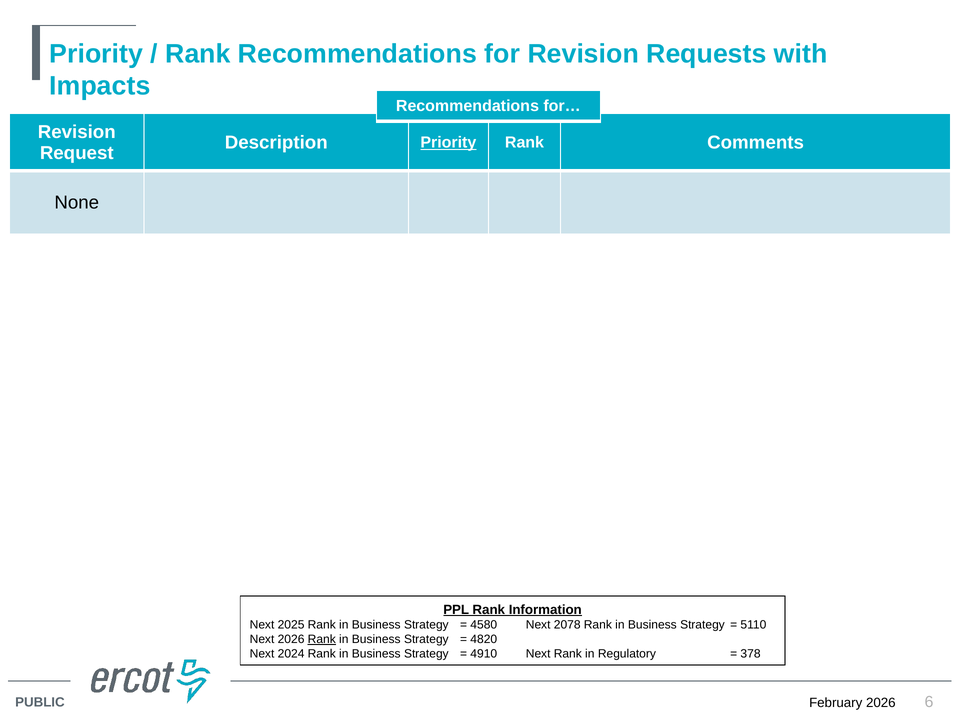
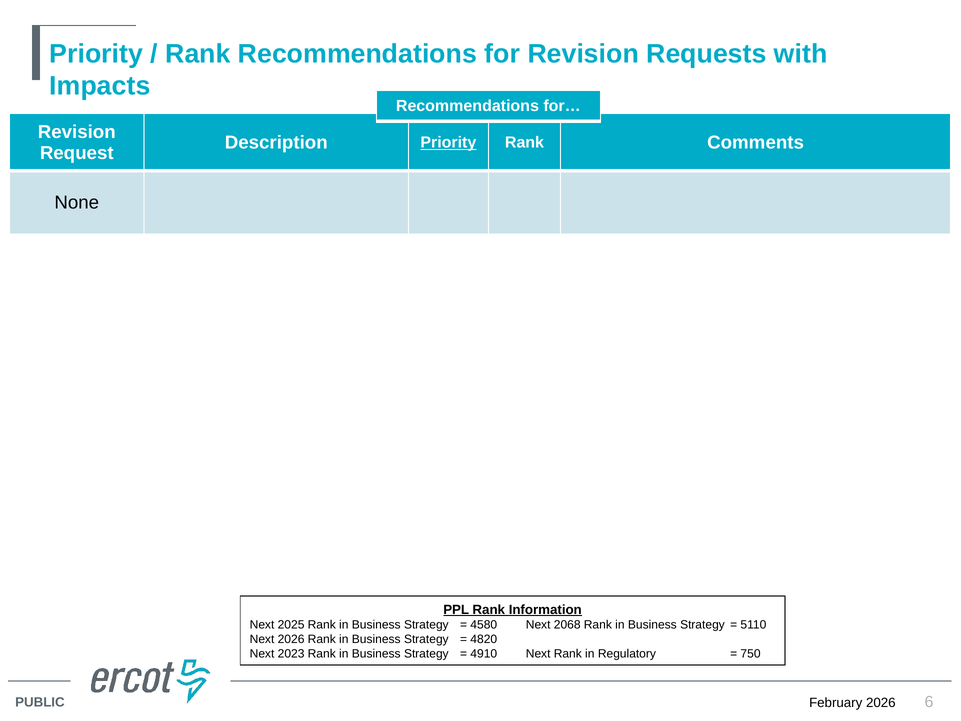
2078: 2078 -> 2068
Rank at (322, 639) underline: present -> none
2024: 2024 -> 2023
378: 378 -> 750
